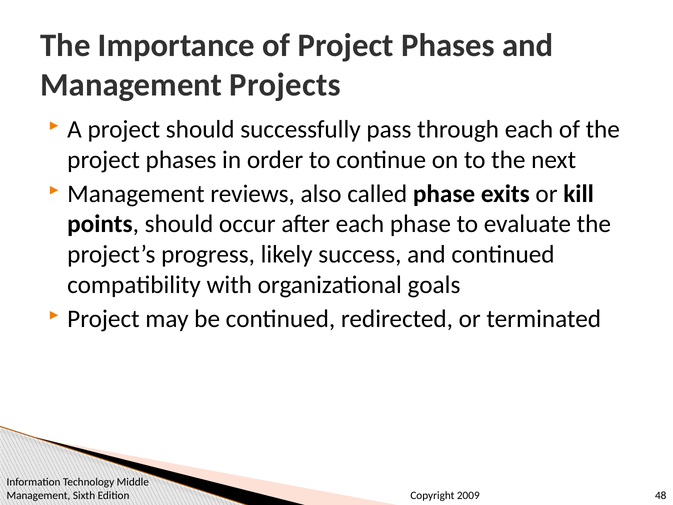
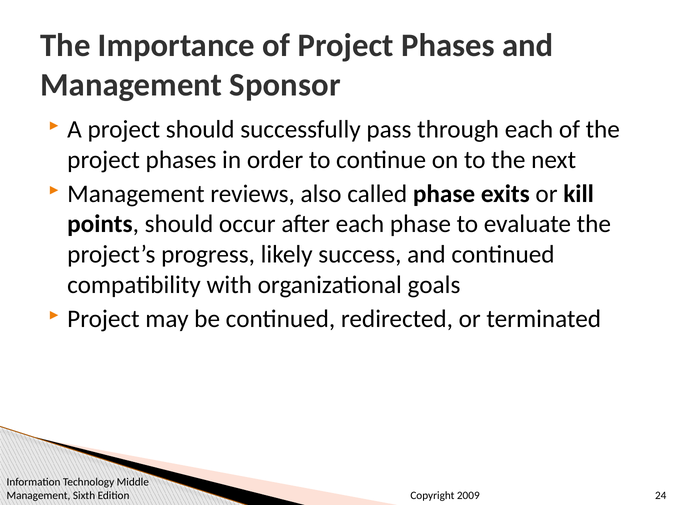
Projects: Projects -> Sponsor
48: 48 -> 24
